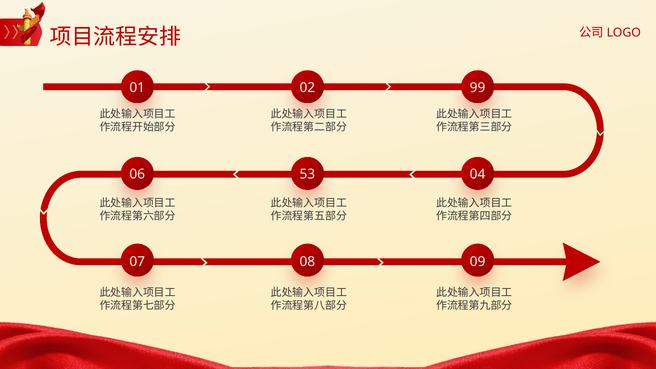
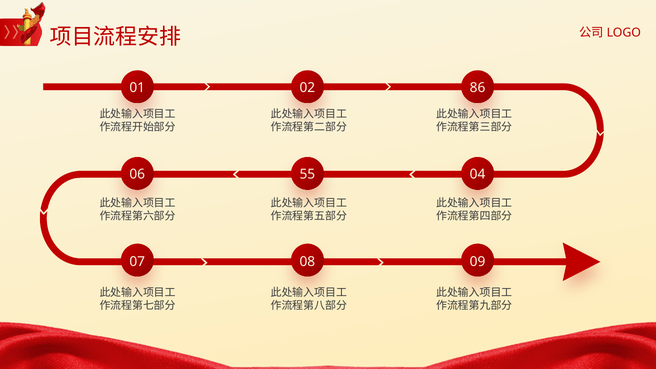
99: 99 -> 86
53: 53 -> 55
